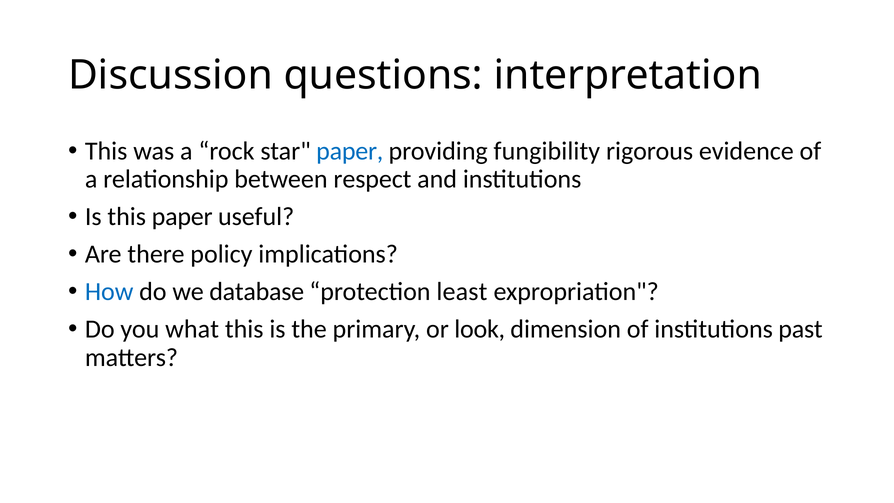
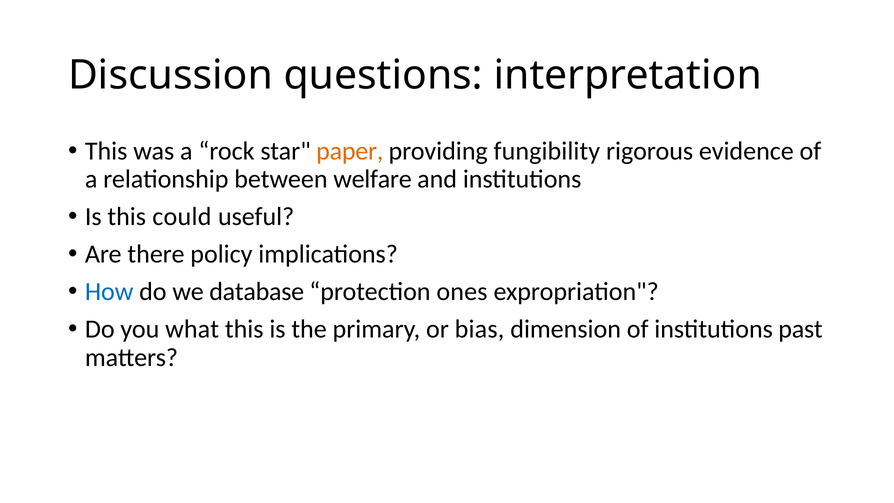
paper at (350, 151) colour: blue -> orange
respect: respect -> welfare
this paper: paper -> could
least: least -> ones
look: look -> bias
